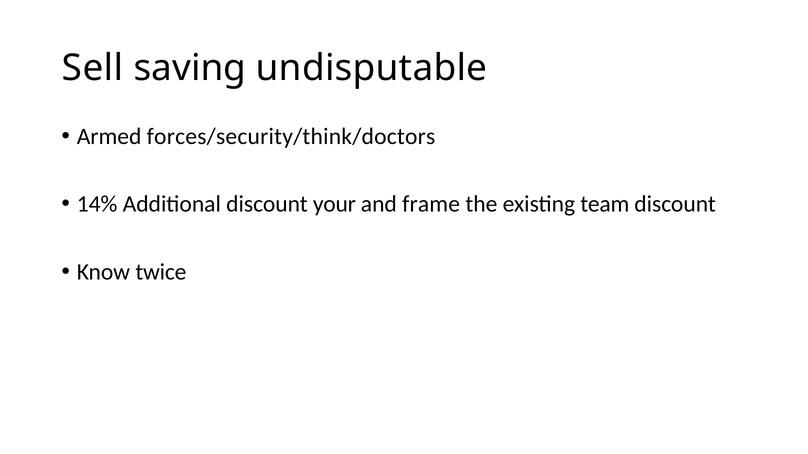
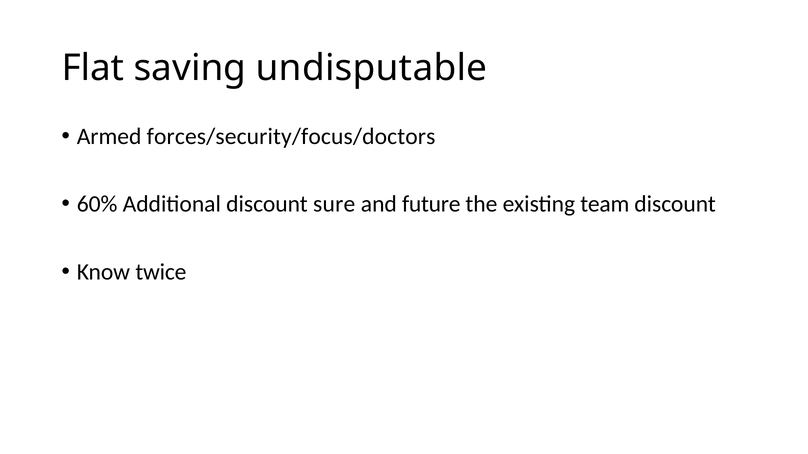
Sell: Sell -> Flat
forces/security/think/doctors: forces/security/think/doctors -> forces/security/focus/doctors
14%: 14% -> 60%
your: your -> sure
frame: frame -> future
